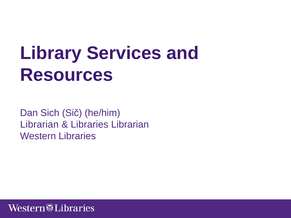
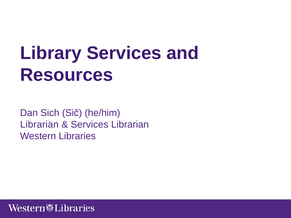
Libraries at (90, 125): Libraries -> Services
